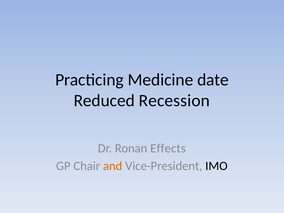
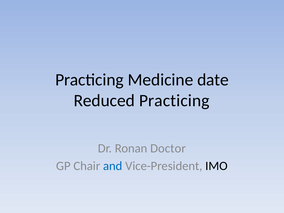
Reduced Recession: Recession -> Practicing
Effects: Effects -> Doctor
and colour: orange -> blue
